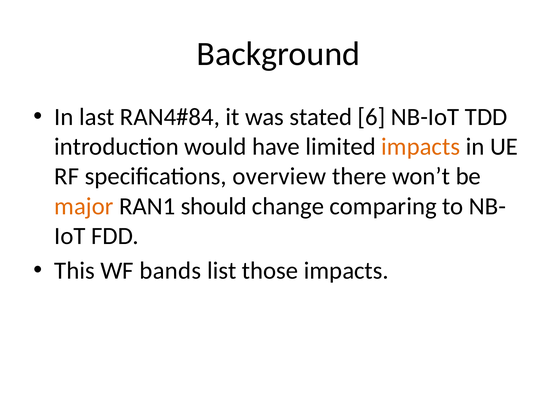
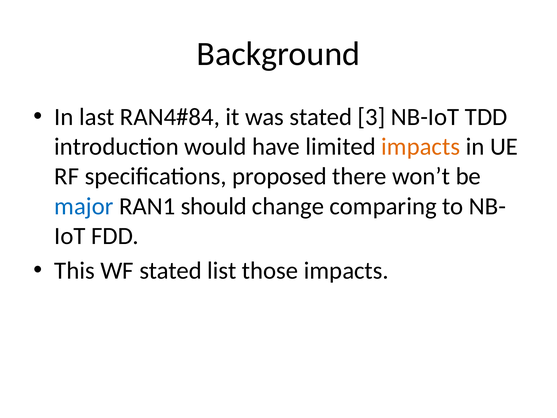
6: 6 -> 3
overview: overview -> proposed
major colour: orange -> blue
WF bands: bands -> stated
